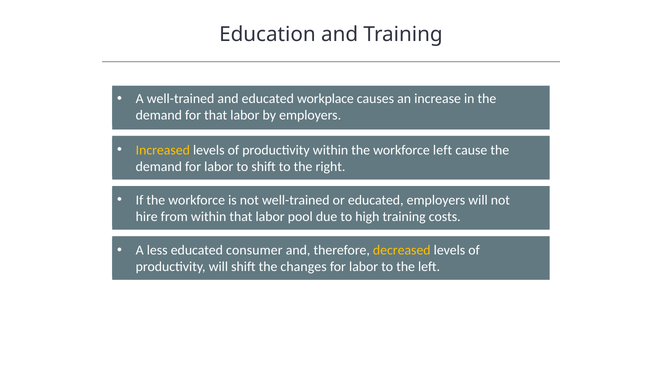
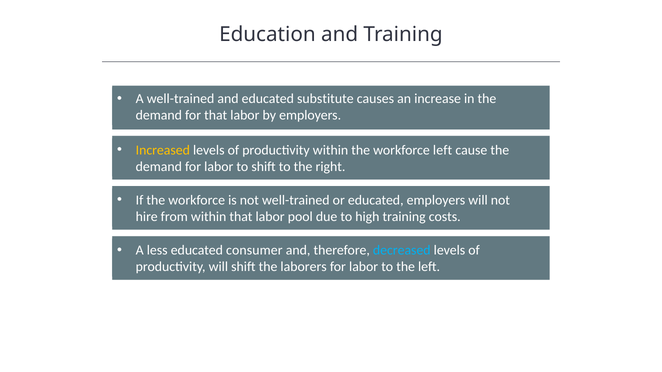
workplace: workplace -> substitute
decreased colour: yellow -> light blue
changes: changes -> laborers
